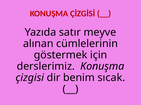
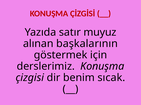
meyve: meyve -> muyuz
cümlelerinin: cümlelerinin -> başkalarının
